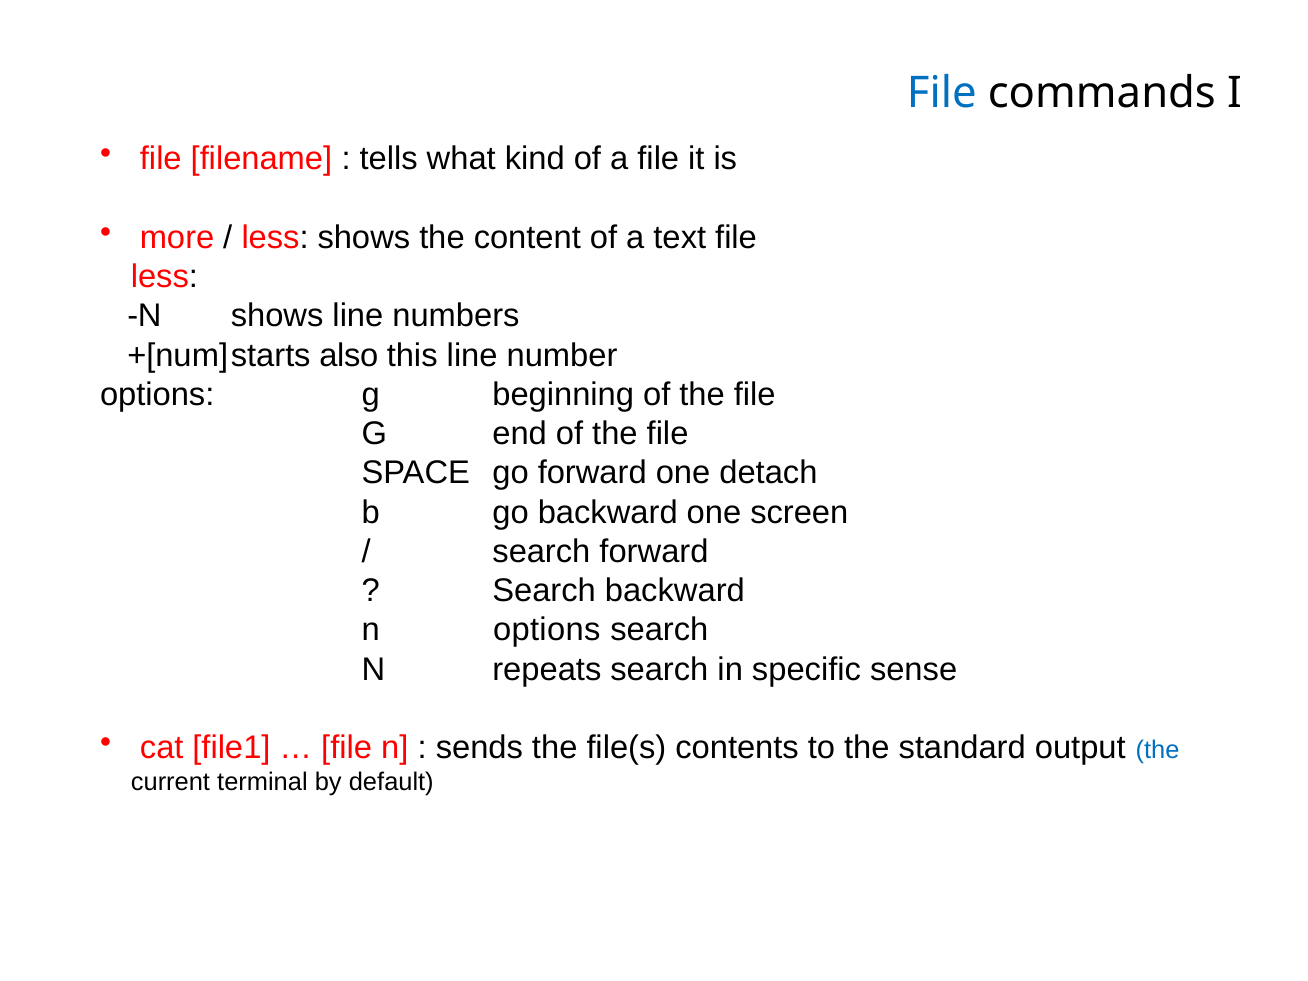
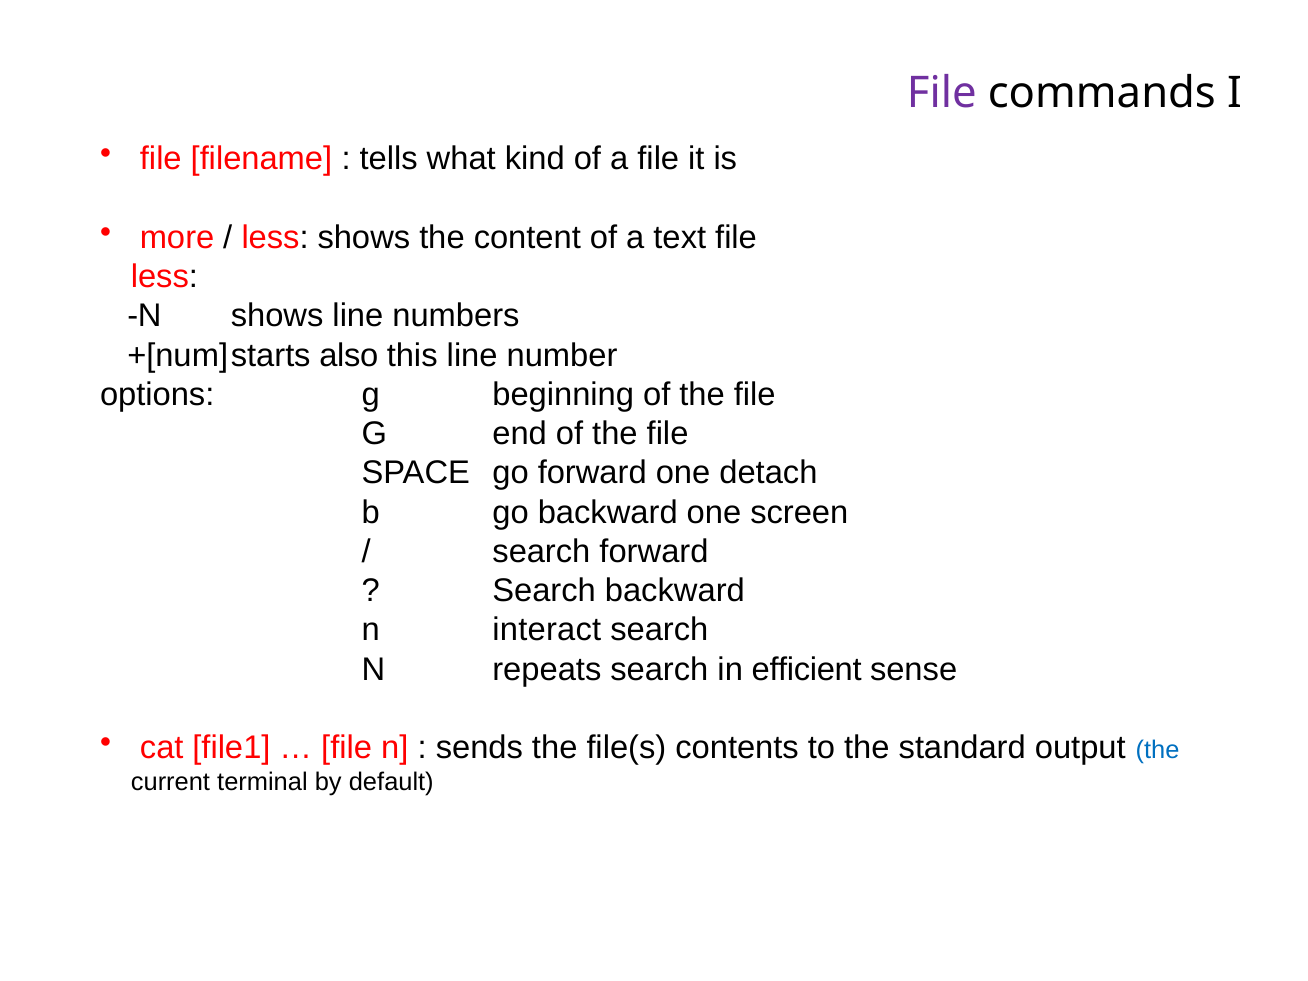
File at (942, 93) colour: blue -> purple
n options: options -> interact
specific: specific -> efficient
